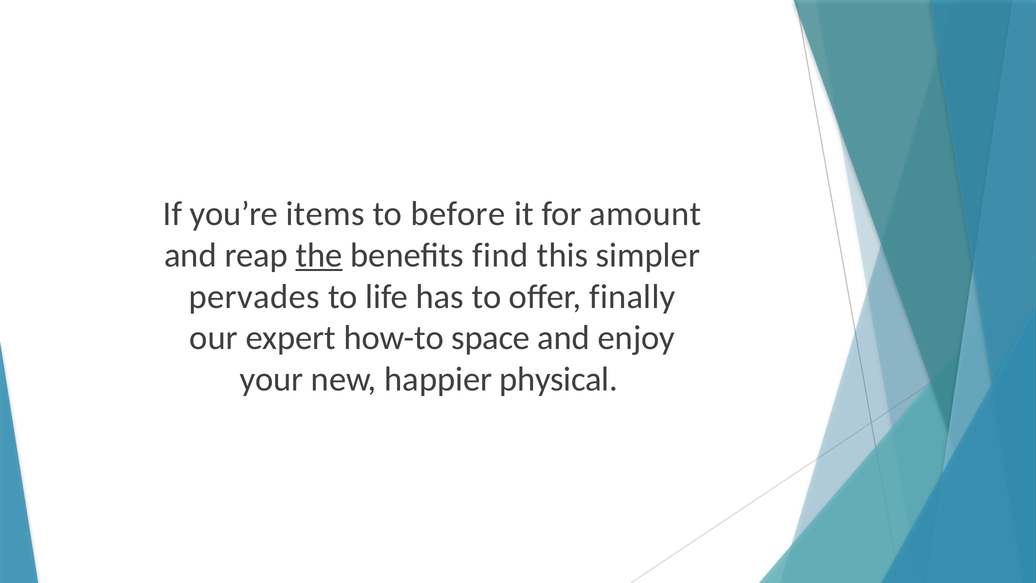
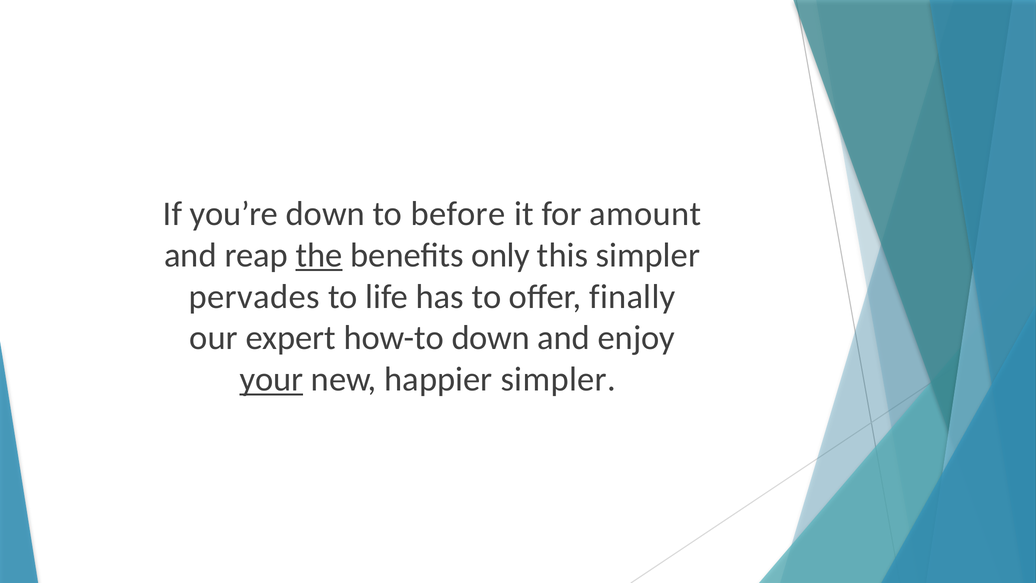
you’re items: items -> down
find: find -> only
how-to space: space -> down
your underline: none -> present
happier physical: physical -> simpler
